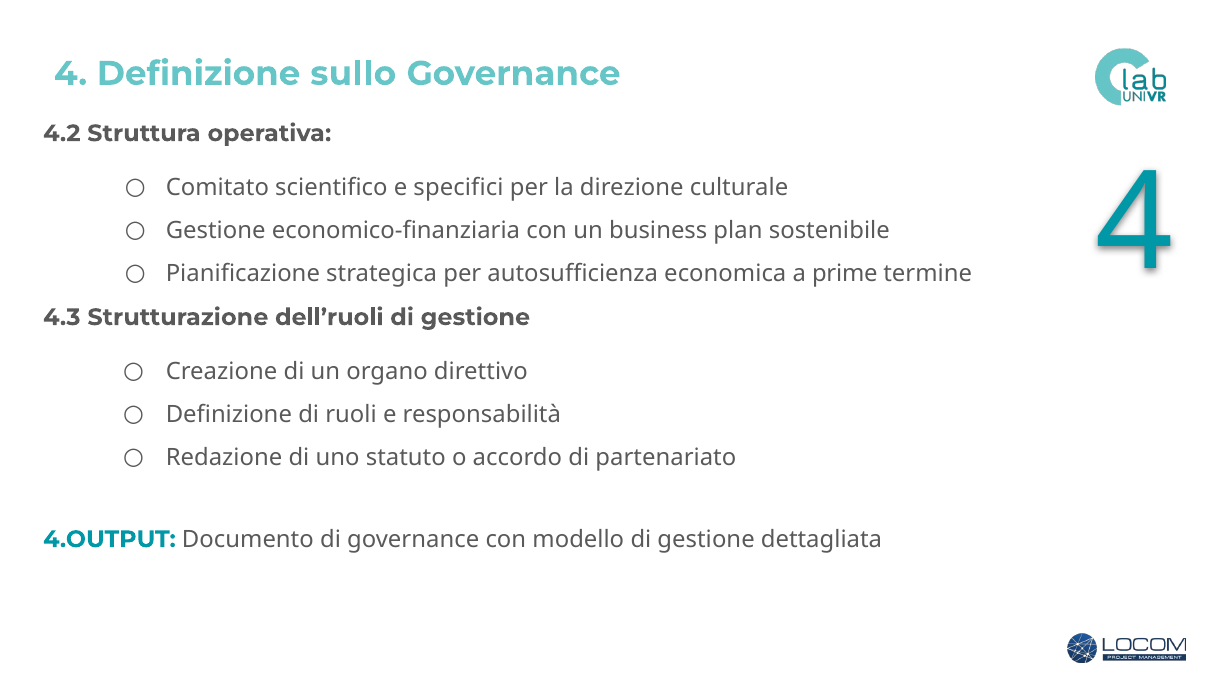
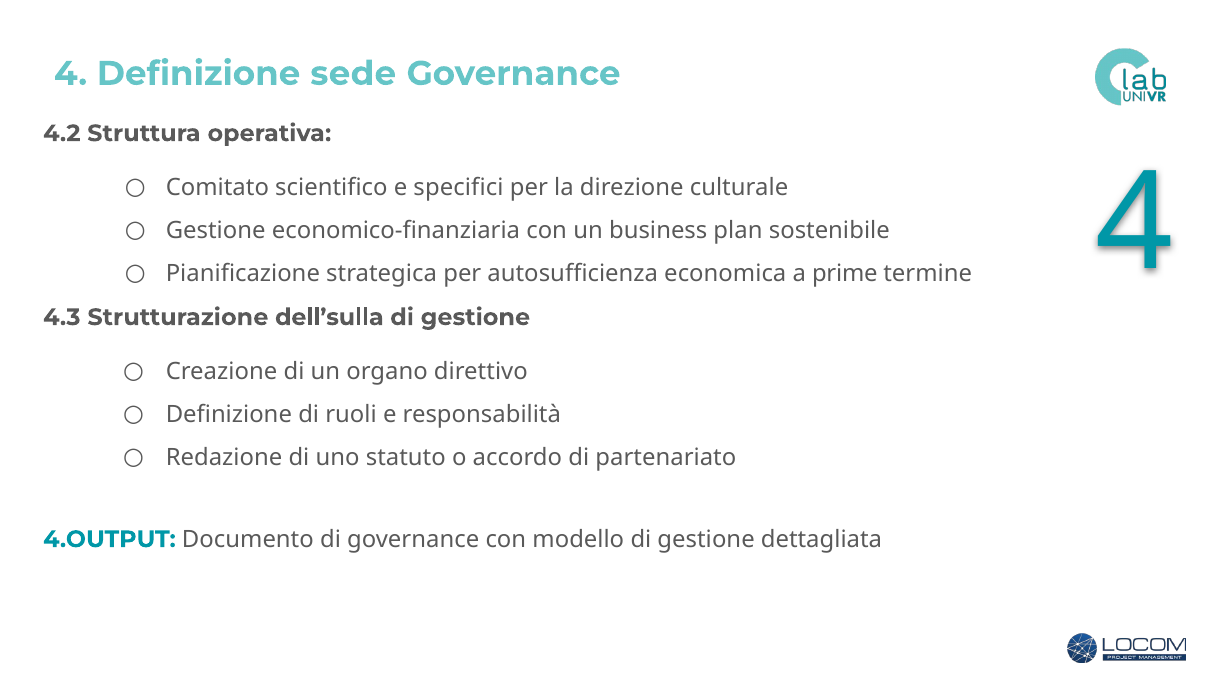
sullo: sullo -> sede
dell’ruoli: dell’ruoli -> dell’sulla
